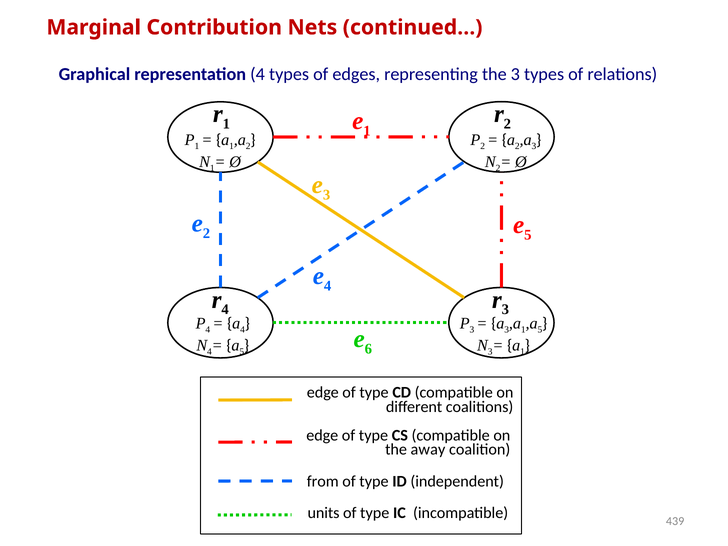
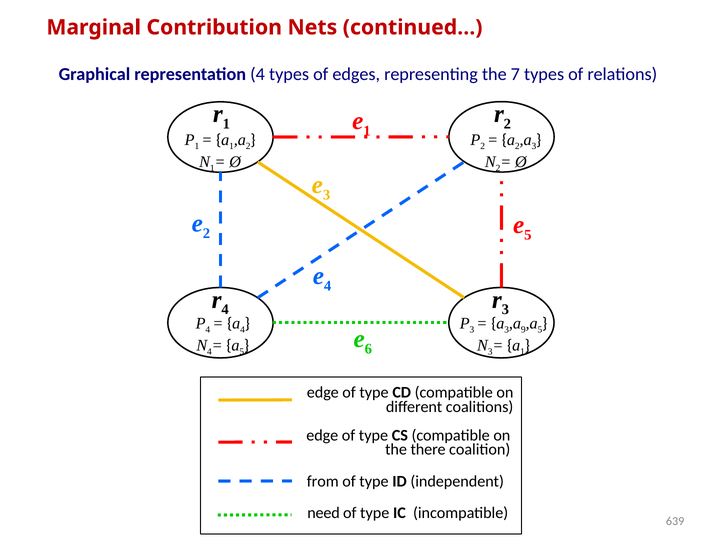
the 3: 3 -> 7
1 at (523, 330): 1 -> 9
away: away -> there
units: units -> need
439: 439 -> 639
